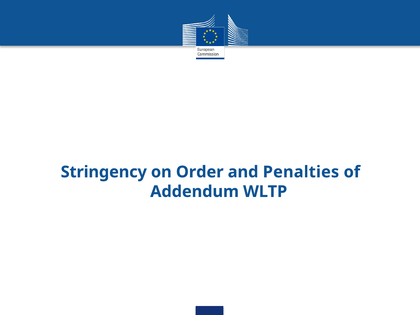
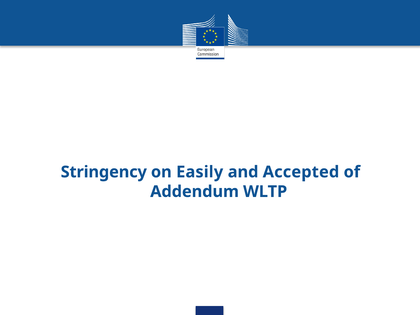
Order: Order -> Easily
Penalties: Penalties -> Accepted
